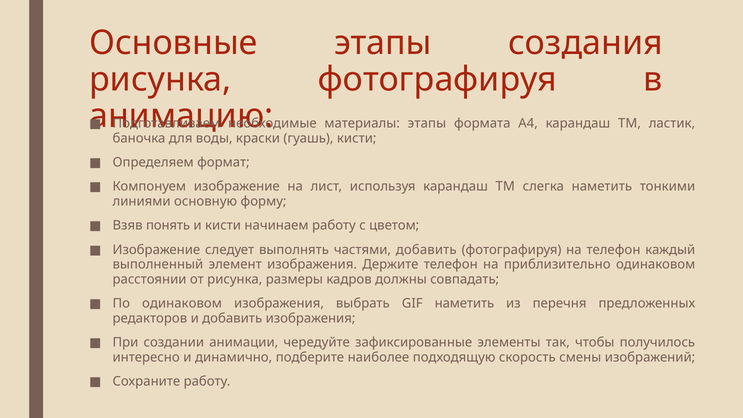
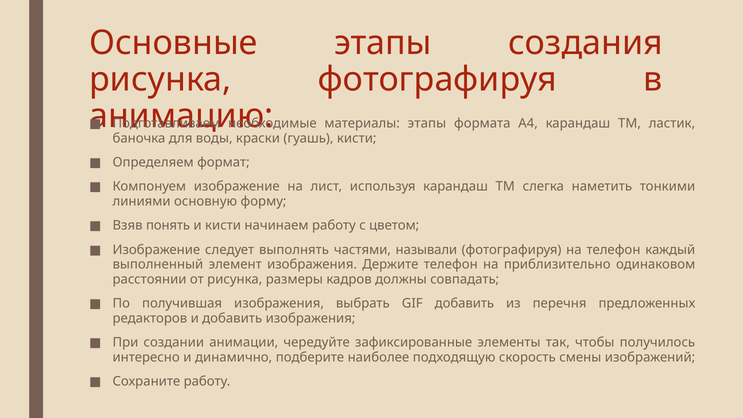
частями добавить: добавить -> называли
По одинаковом: одинаковом -> получившая
GIF наметить: наметить -> добавить
